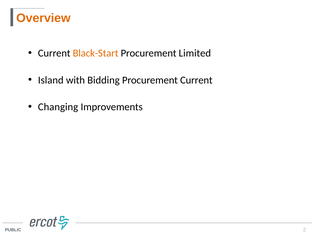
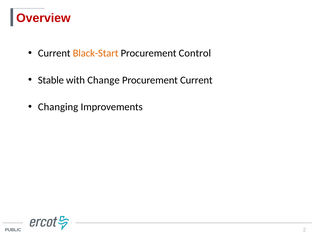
Overview colour: orange -> red
Limited: Limited -> Control
Island: Island -> Stable
Bidding: Bidding -> Change
